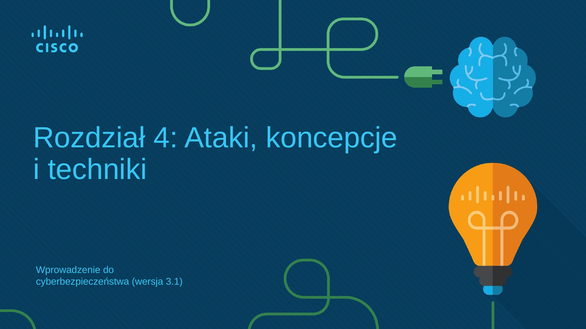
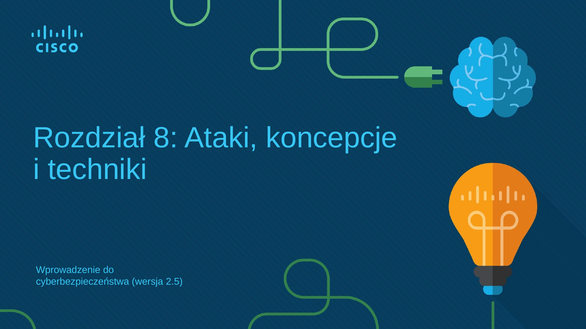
4: 4 -> 8
3.1: 3.1 -> 2.5
